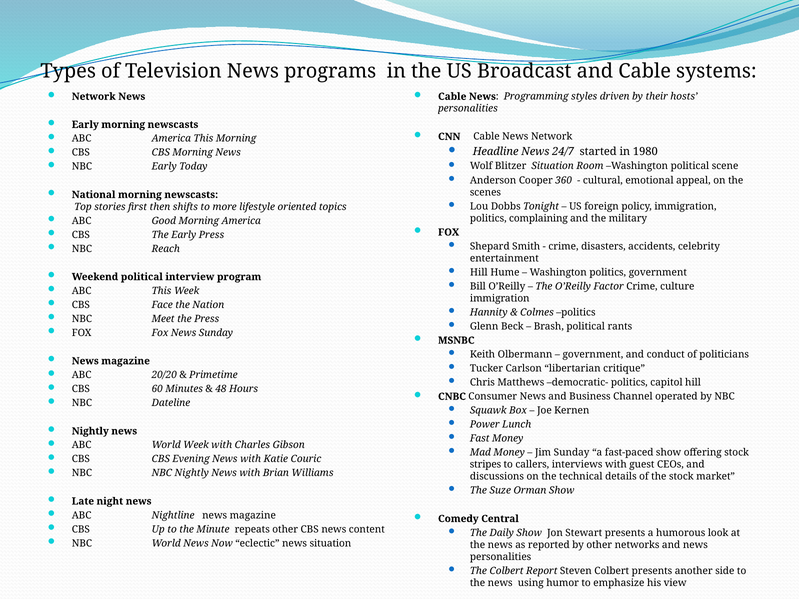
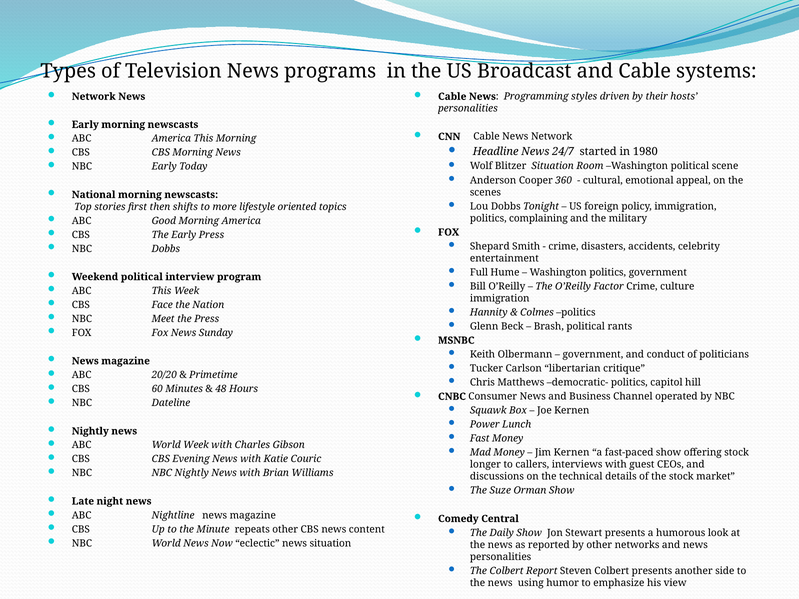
NBC Reach: Reach -> Dobbs
Hill at (479, 272): Hill -> Full
Jim Sunday: Sunday -> Kernen
stripes: stripes -> longer
